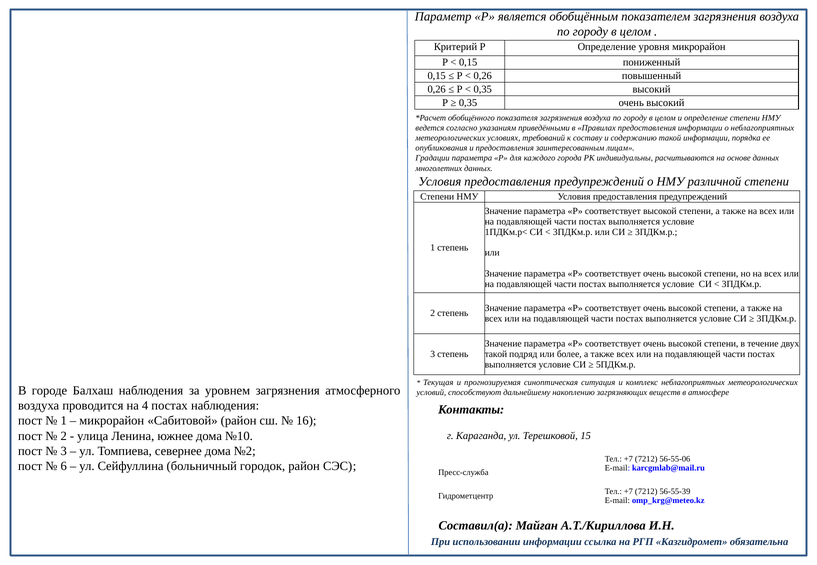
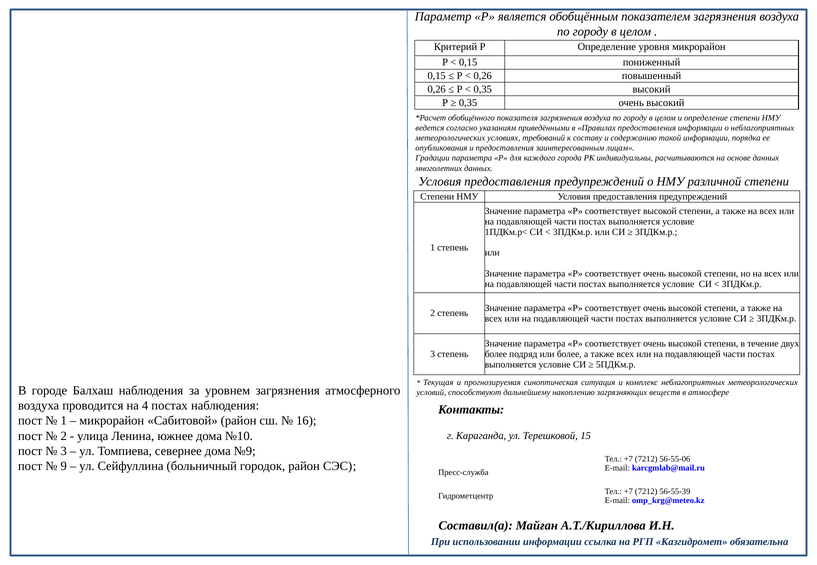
такой at (496, 355): такой -> более
№2: №2 -> №9
6: 6 -> 9
